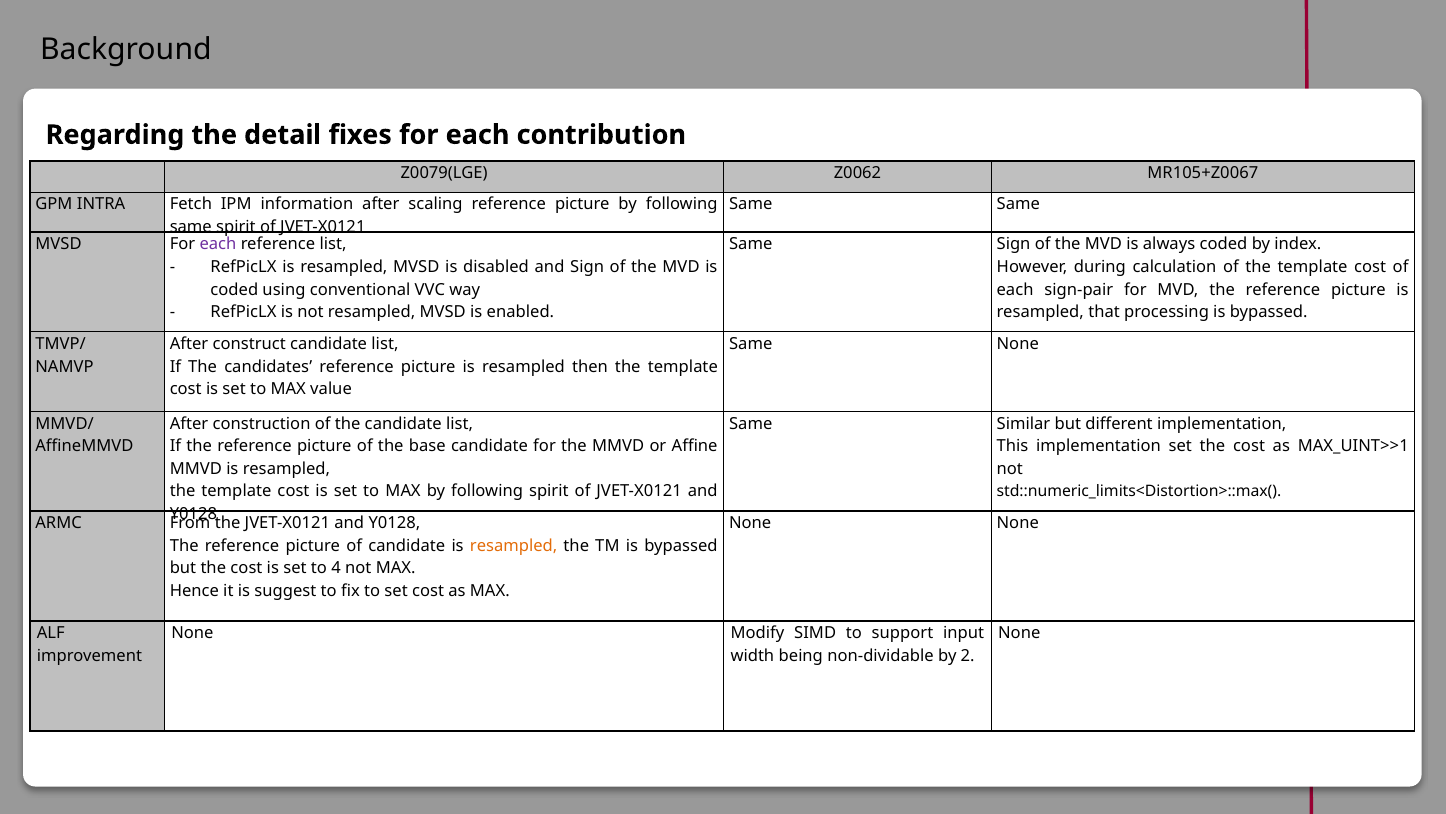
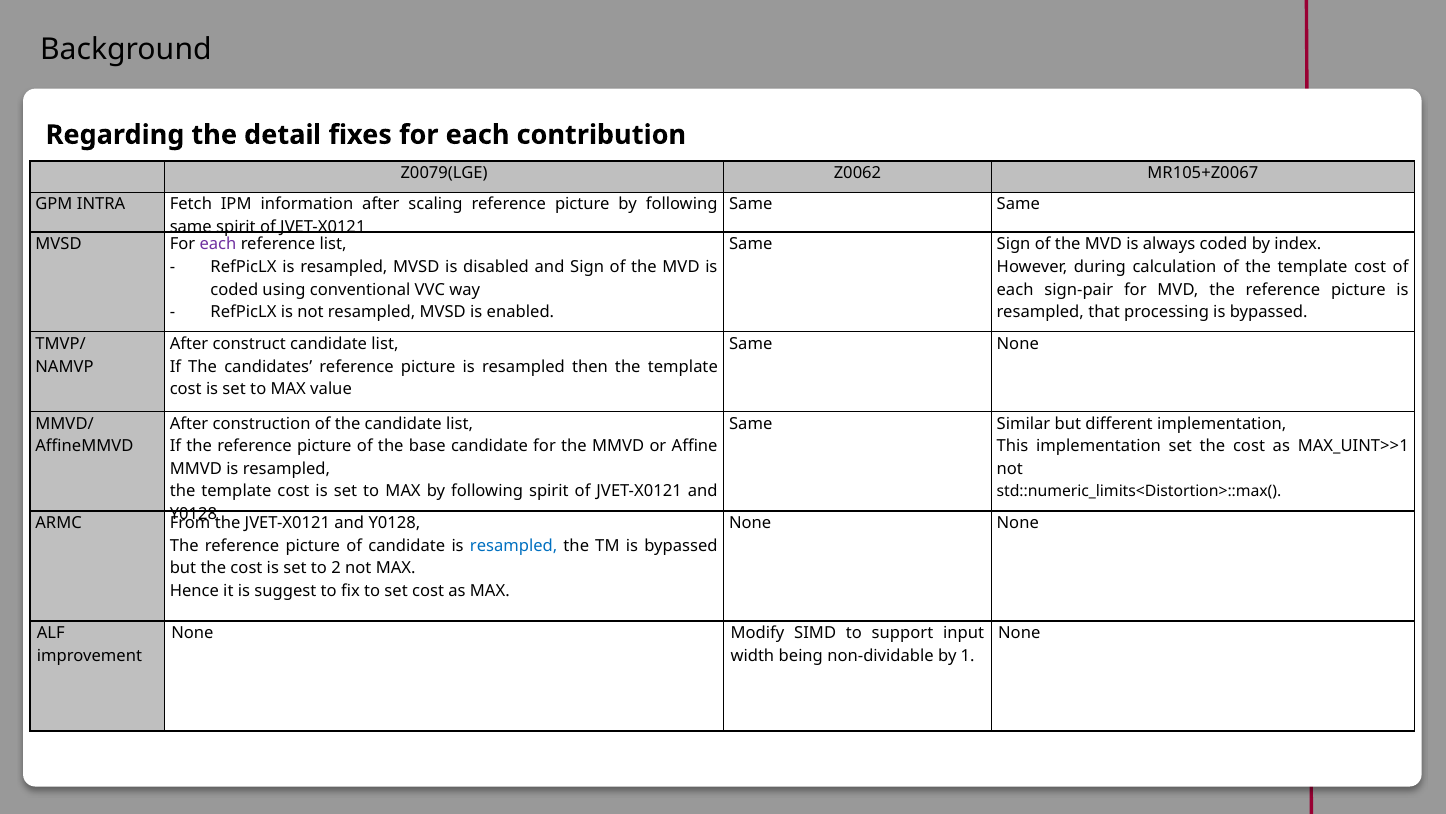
resampled at (514, 545) colour: orange -> blue
4: 4 -> 2
2: 2 -> 1
